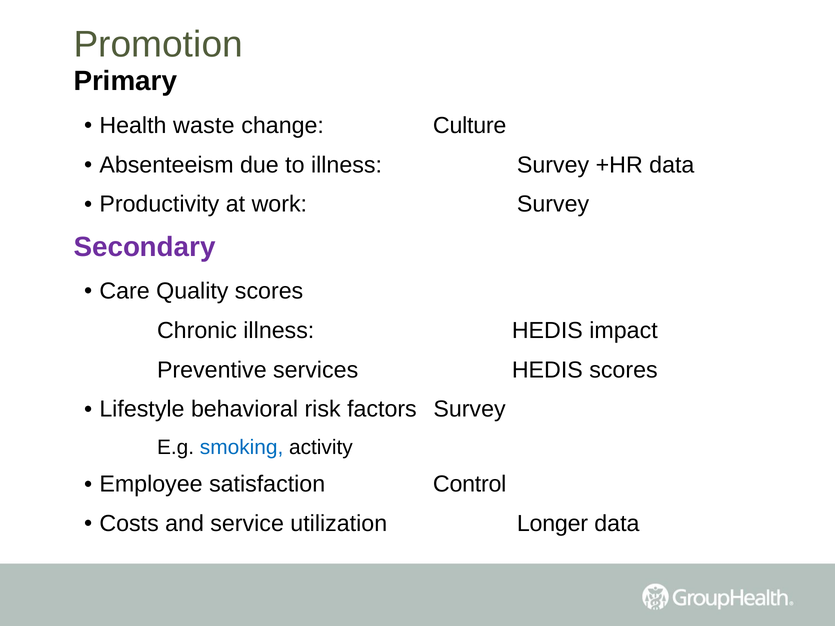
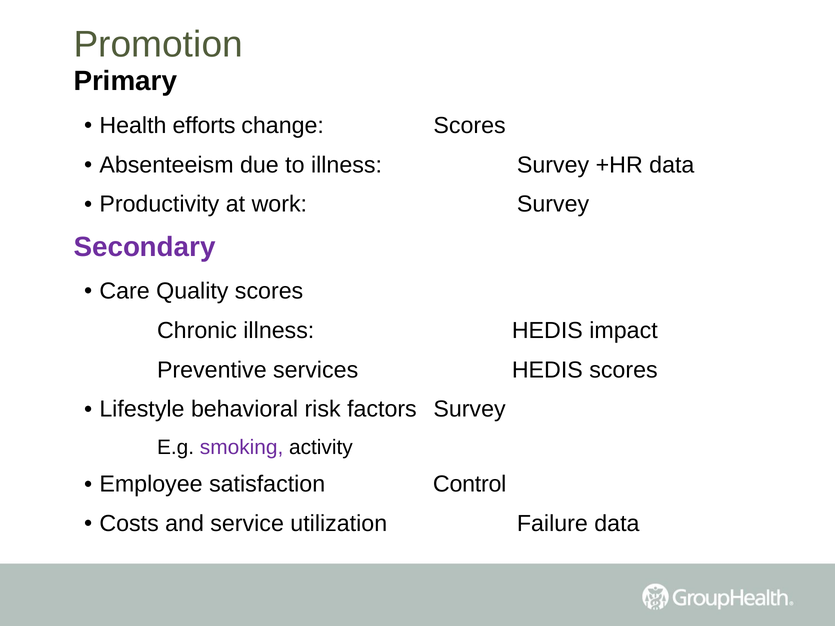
waste: waste -> efforts
change Culture: Culture -> Scores
smoking colour: blue -> purple
Longer: Longer -> Failure
